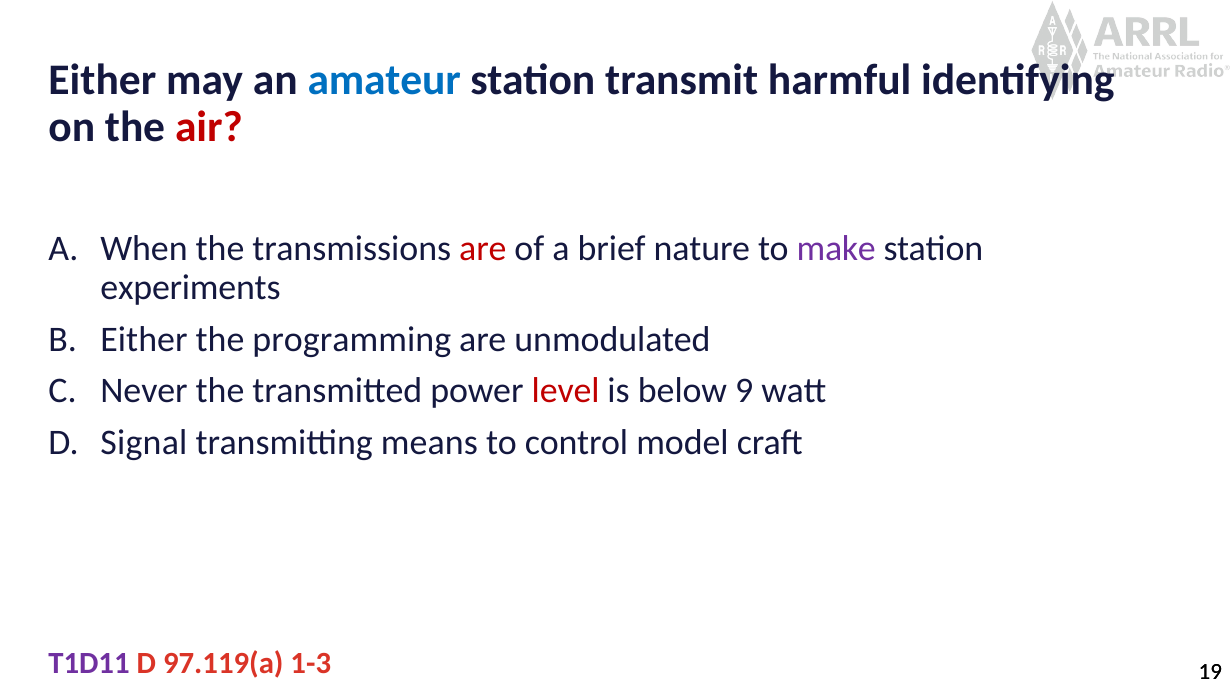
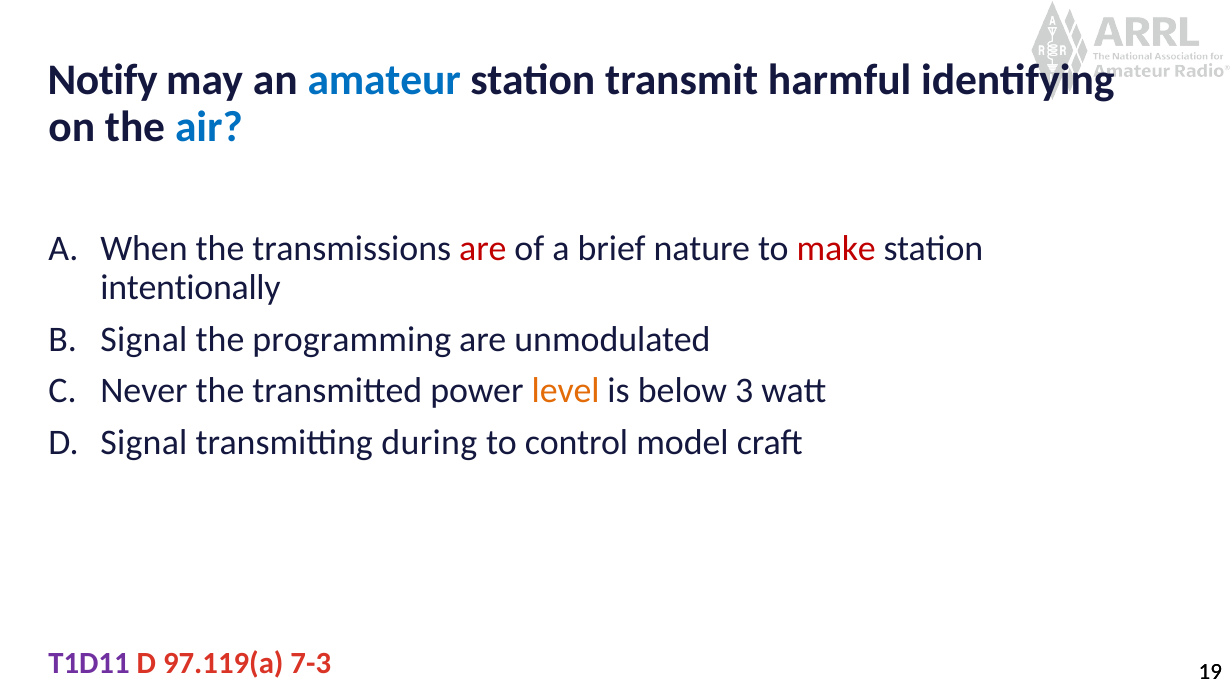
Either at (102, 80): Either -> Notify
air colour: red -> blue
make colour: purple -> red
experiments: experiments -> intentionally
Either at (144, 339): Either -> Signal
level colour: red -> orange
9: 9 -> 3
means: means -> during
1-3: 1-3 -> 7-3
